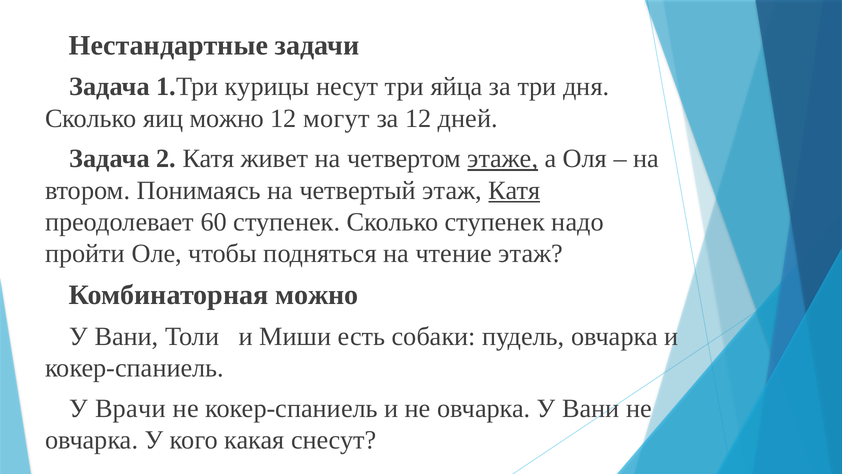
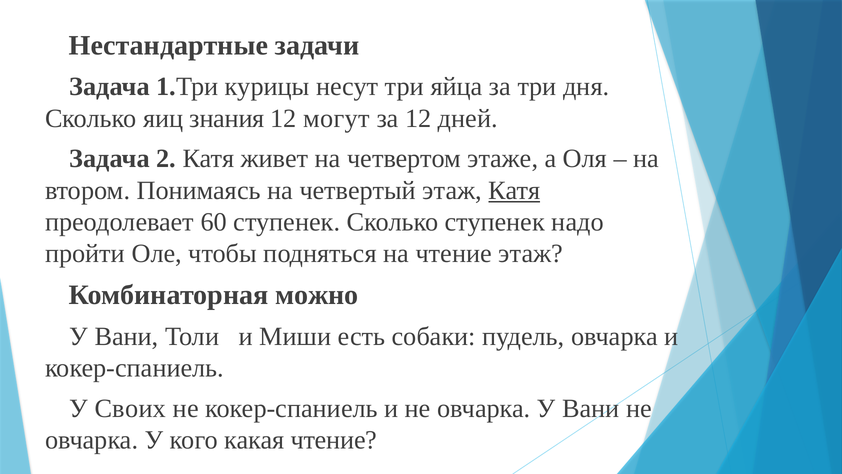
яиц можно: можно -> знания
этаже underline: present -> none
Врачи: Врачи -> Своих
какая снесут: снесут -> чтение
